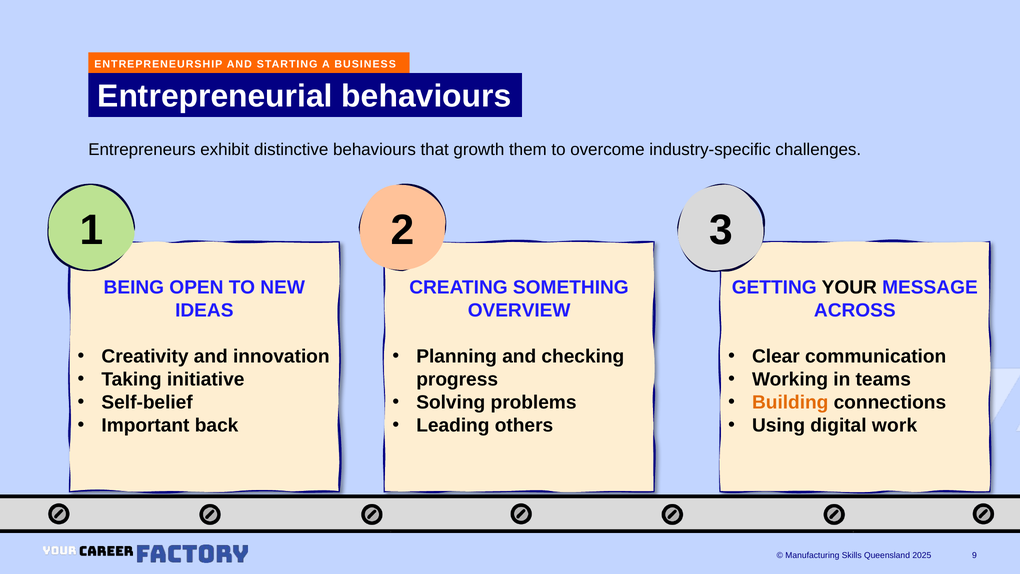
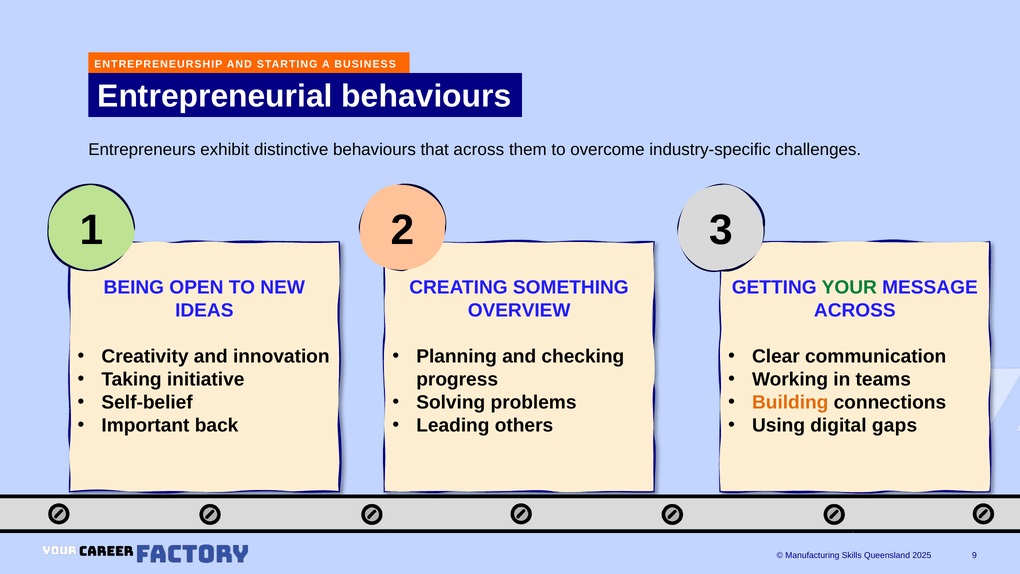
that growth: growth -> across
YOUR colour: black -> green
work: work -> gaps
